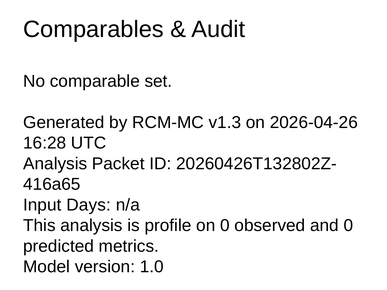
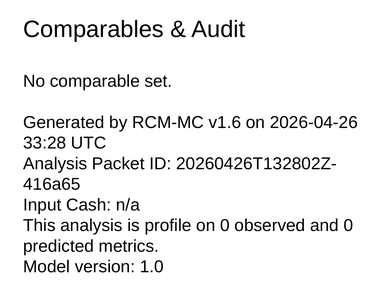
v1.3: v1.3 -> v1.6
16:28: 16:28 -> 33:28
Days: Days -> Cash
